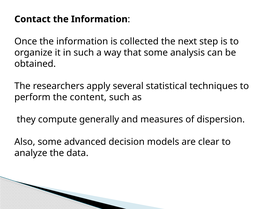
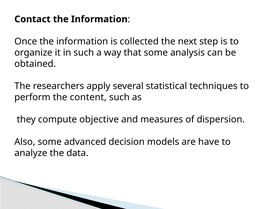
generally: generally -> objective
clear: clear -> have
